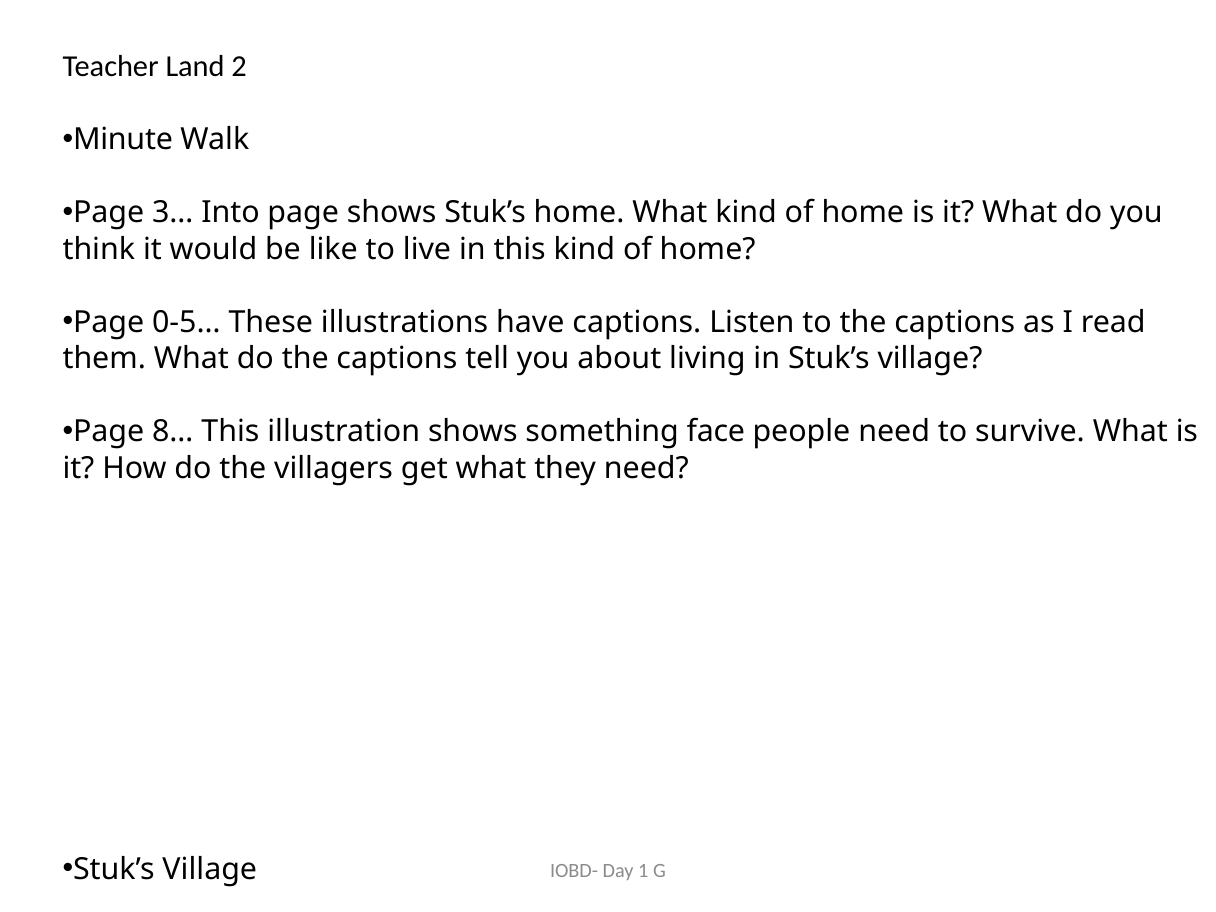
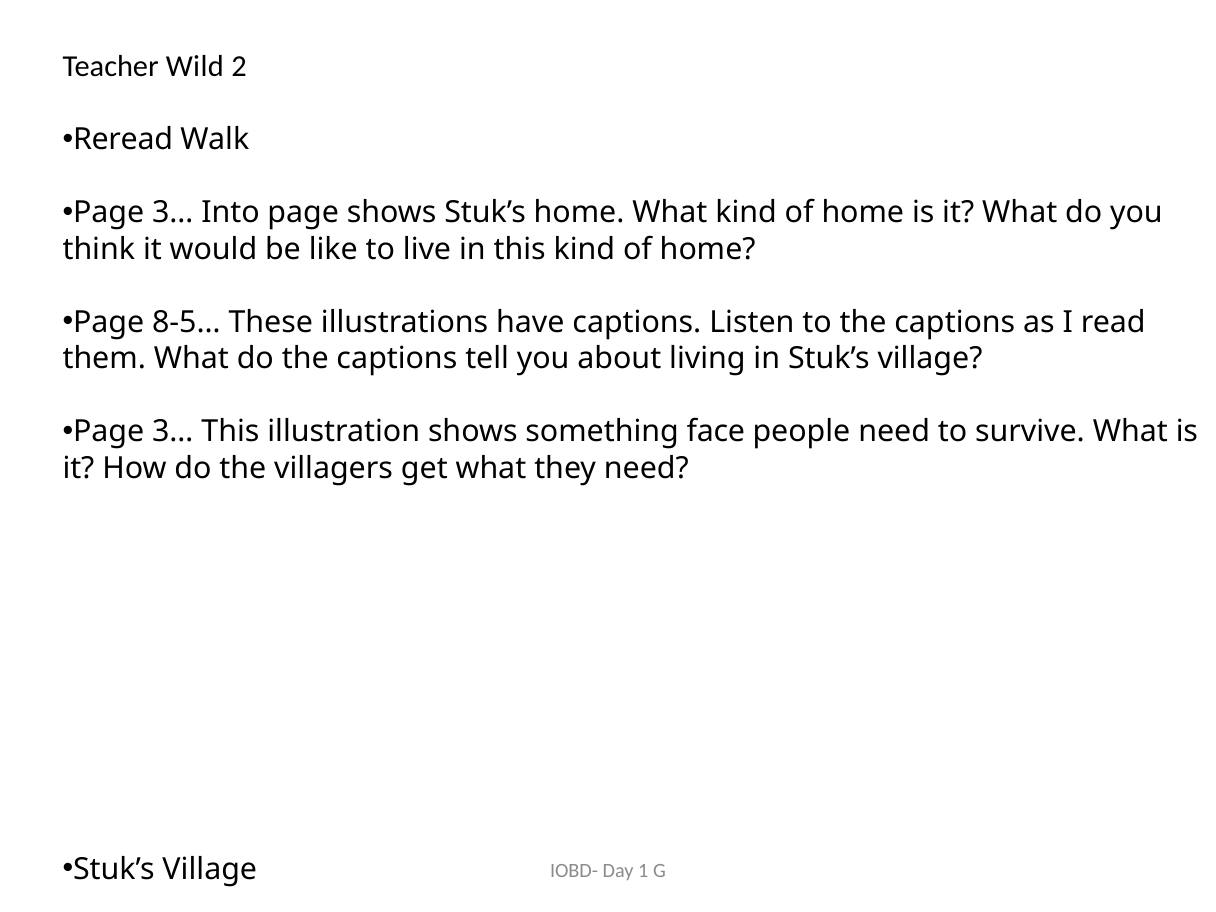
Land: Land -> Wild
Minute: Minute -> Reread
0-5…: 0-5… -> 8-5…
8… at (173, 432): 8… -> 3…
